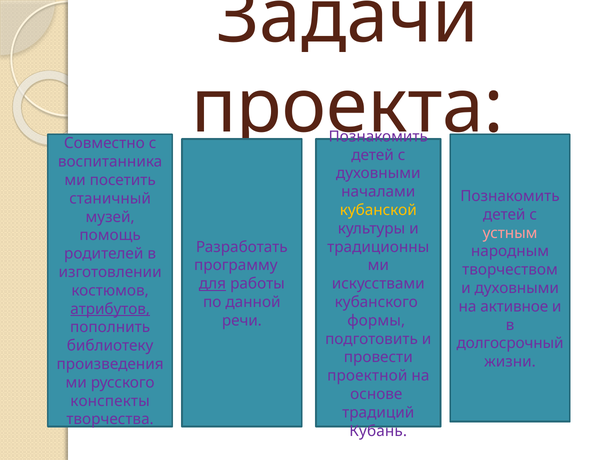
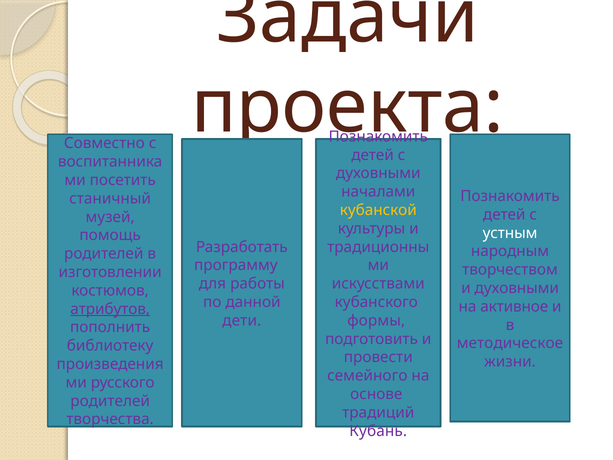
устным colour: pink -> white
для underline: present -> none
речи: речи -> дети
долгосрочный: долгосрочный -> методическое
проектной: проектной -> семейного
конспекты at (110, 401): конспекты -> родителей
